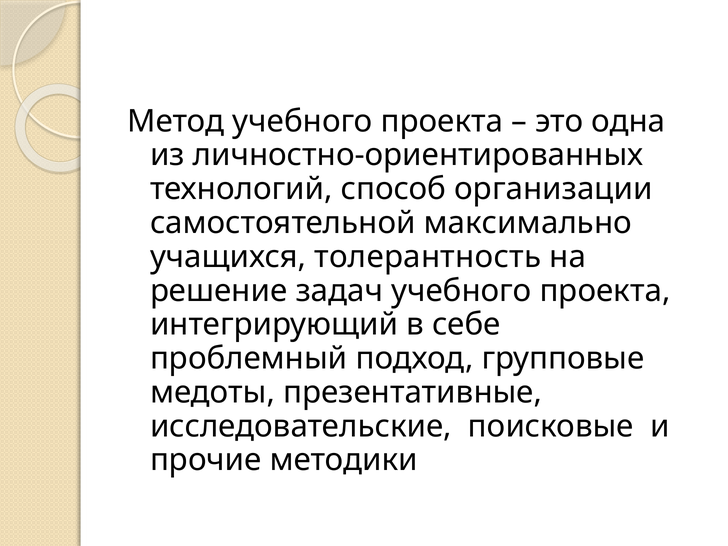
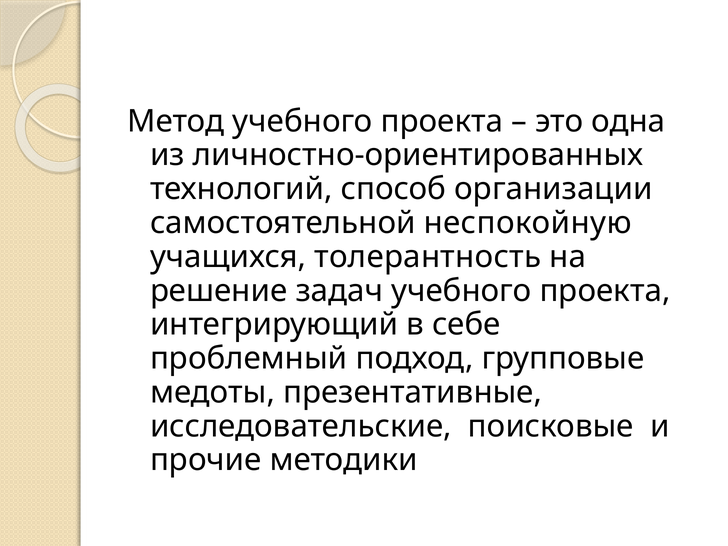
максимально: максимально -> неспокойную
